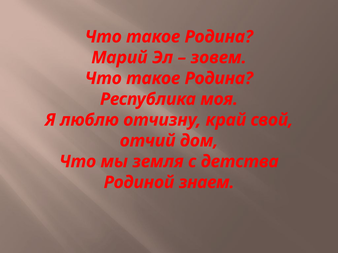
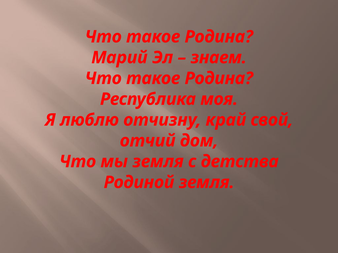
зовем: зовем -> знаем
Родиной знаем: знаем -> земля
